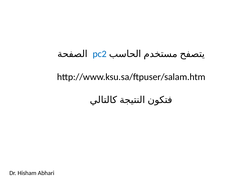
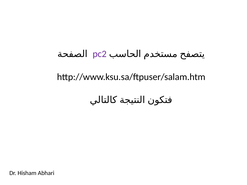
pc2 colour: blue -> purple
